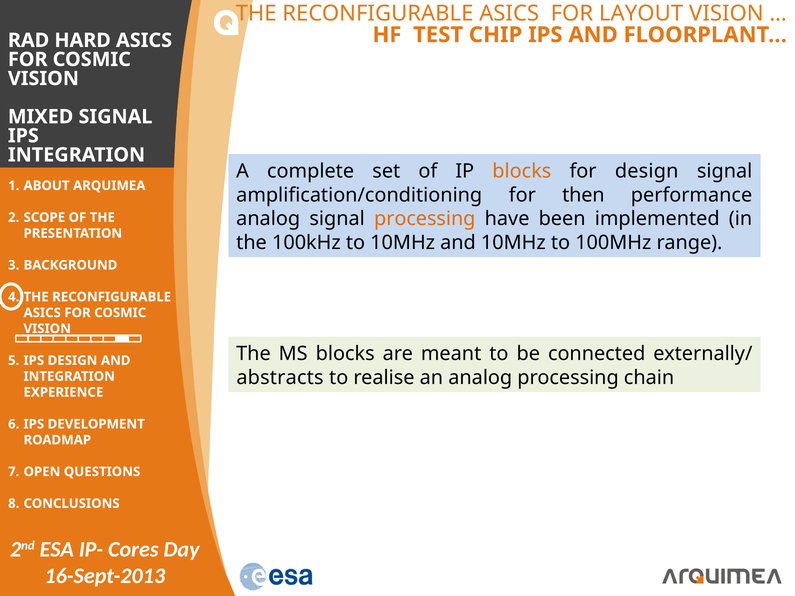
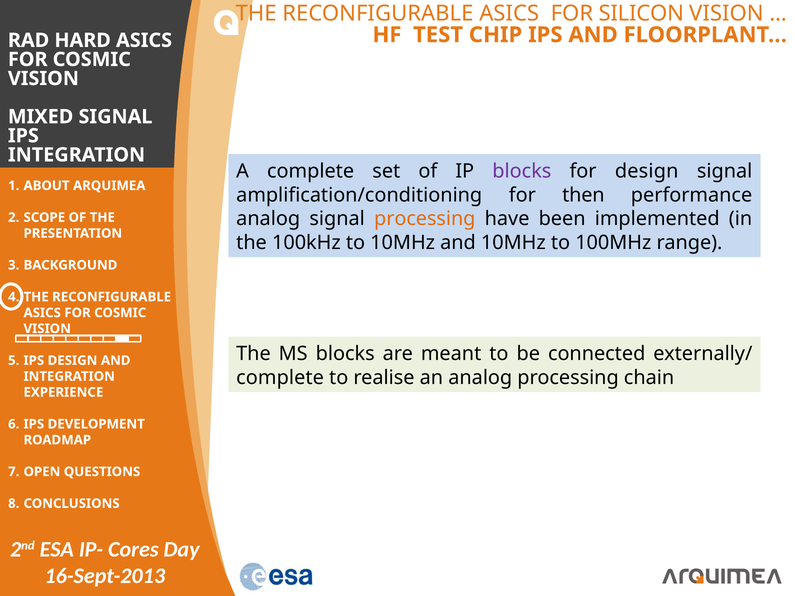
LAYOUT: LAYOUT -> SILICON
blocks at (522, 171) colour: orange -> purple
abstracts at (280, 378): abstracts -> complete
